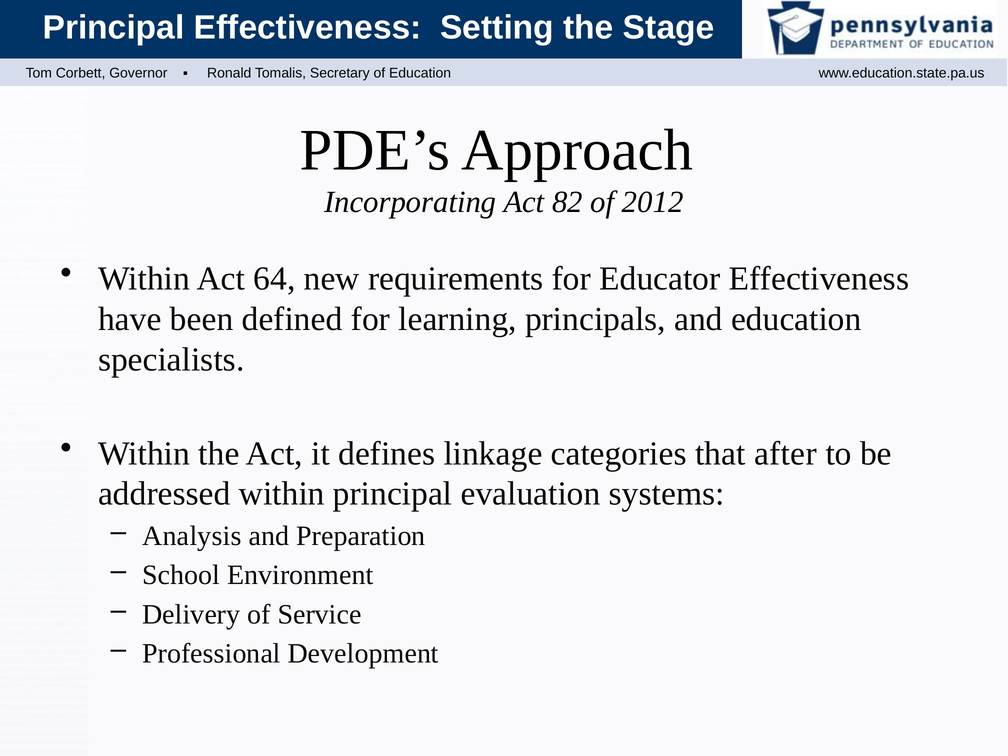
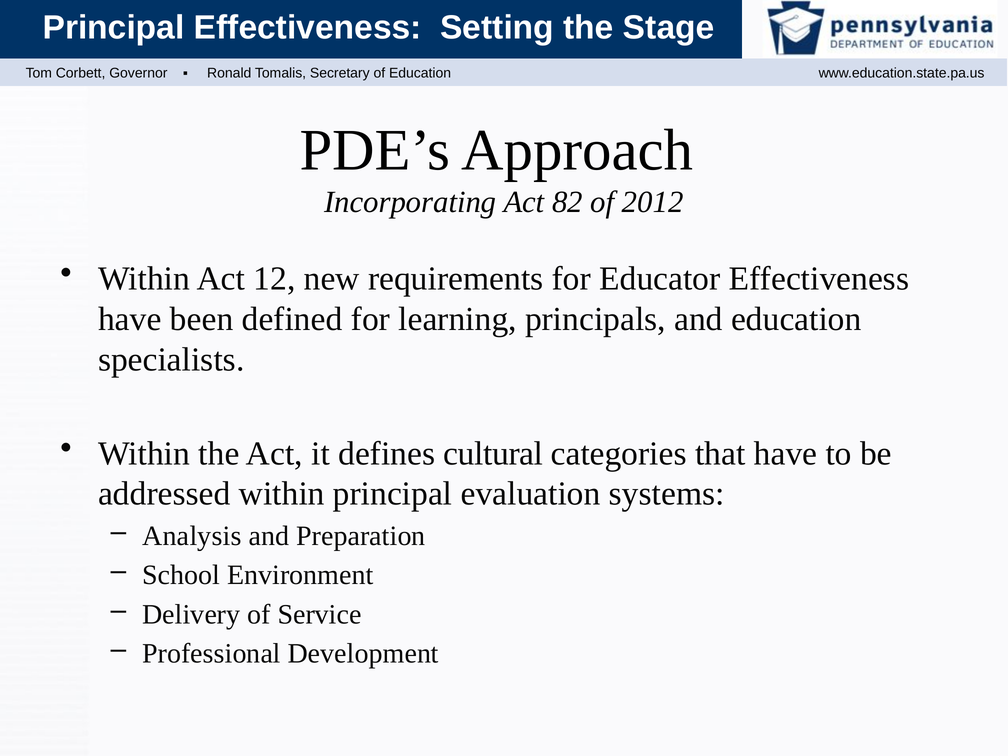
64: 64 -> 12
linkage: linkage -> cultural
that after: after -> have
